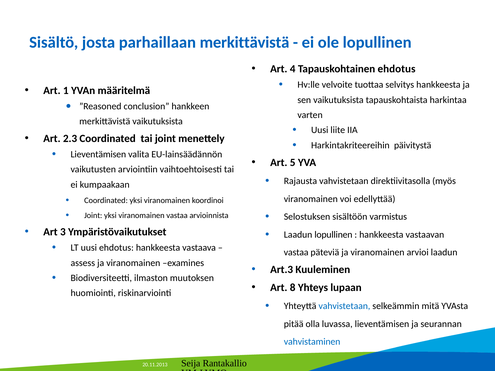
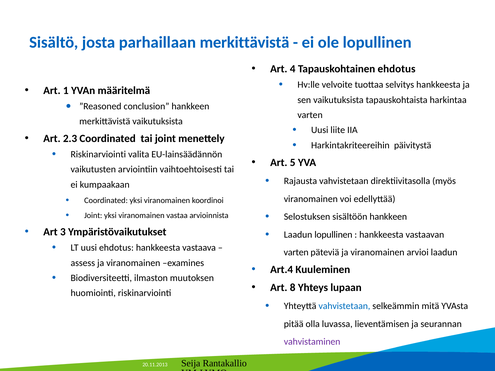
Lieventämisen at (98, 154): Lieventämisen -> Riskinarviointi
sisältöön varmistus: varmistus -> hankkeen
vastaa at (296, 253): vastaa -> varten
Art.3: Art.3 -> Art.4
vahvistaminen colour: blue -> purple
